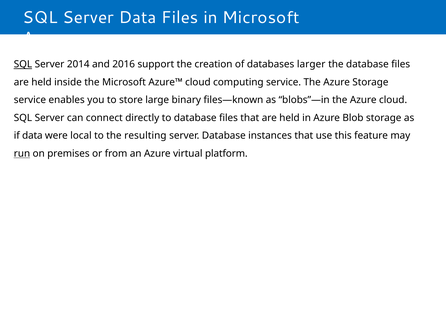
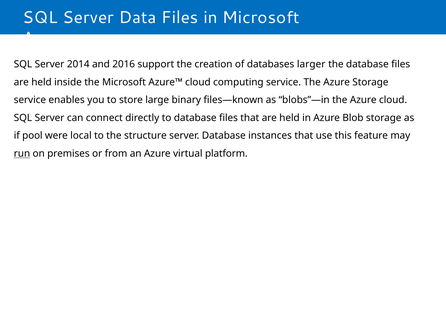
SQL at (23, 64) underline: present -> none
if data: data -> pool
resulting: resulting -> structure
